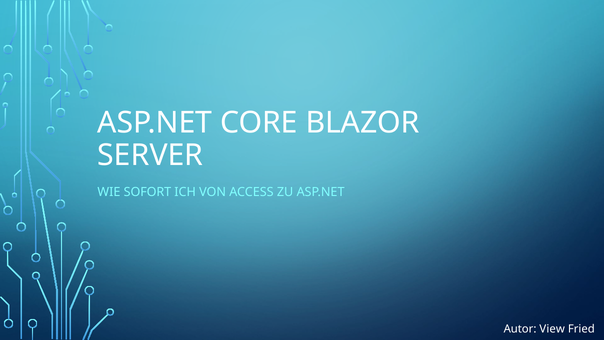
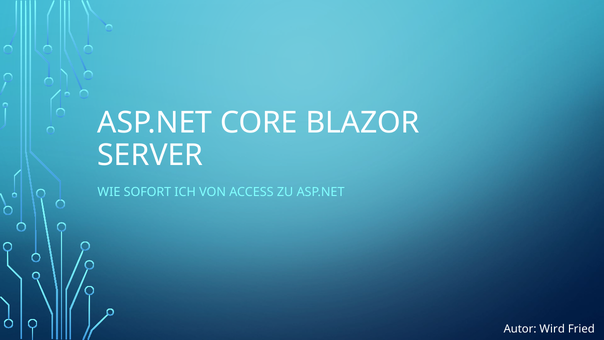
View: View -> Wird
